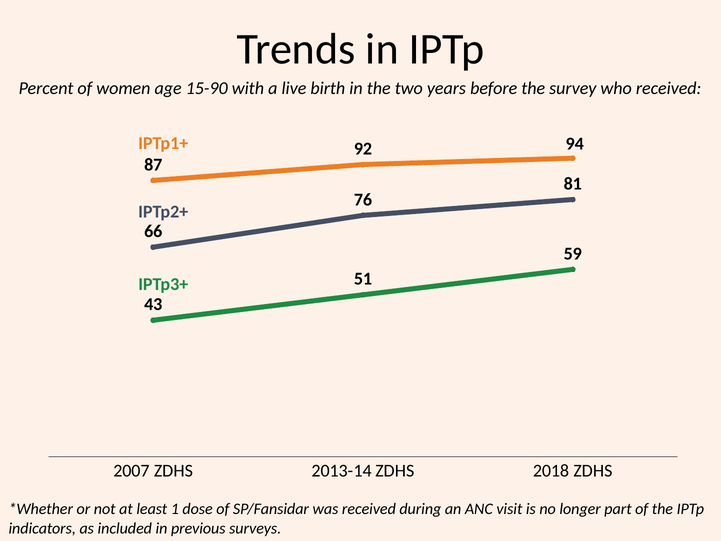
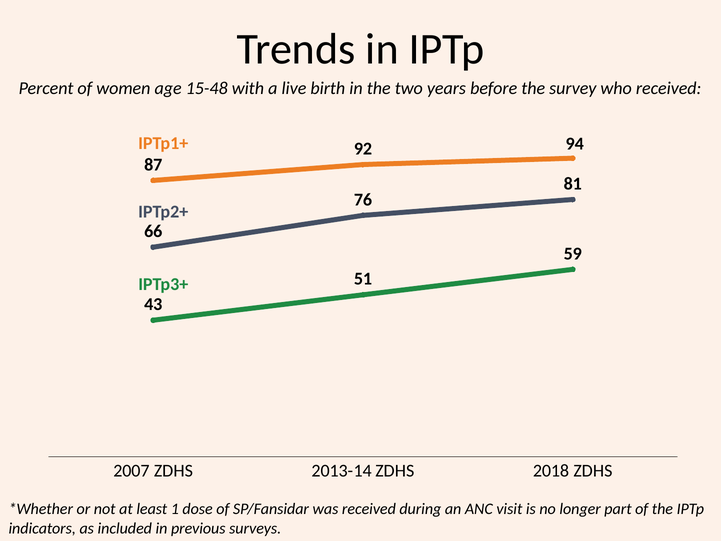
15-90: 15-90 -> 15-48
